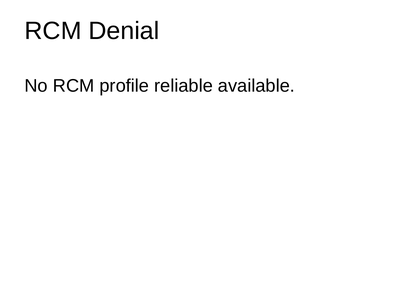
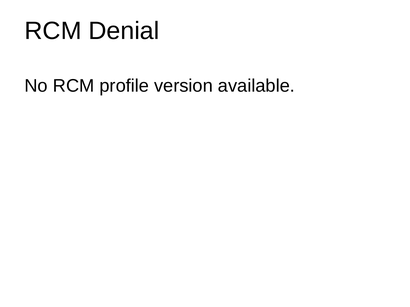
reliable: reliable -> version
